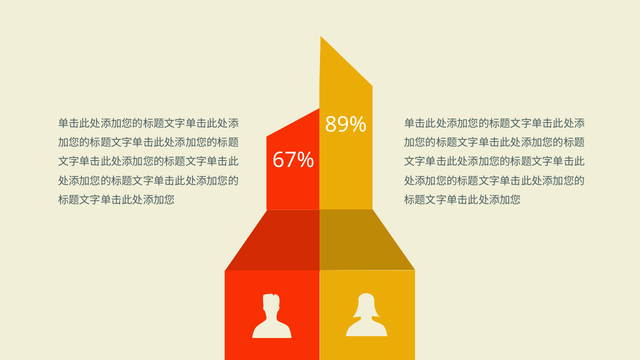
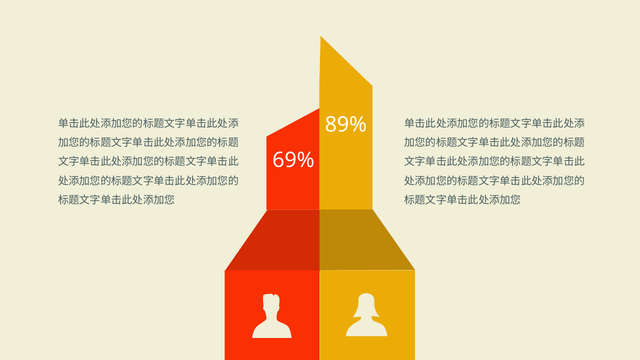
67%: 67% -> 69%
